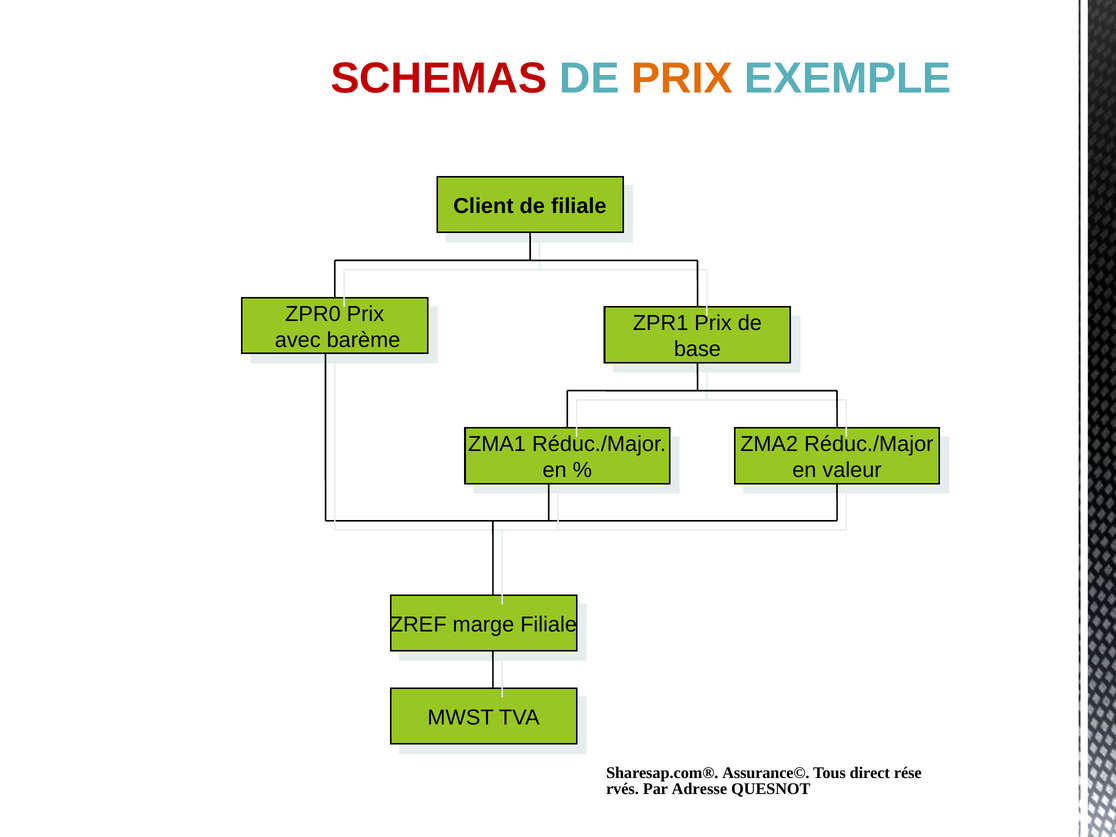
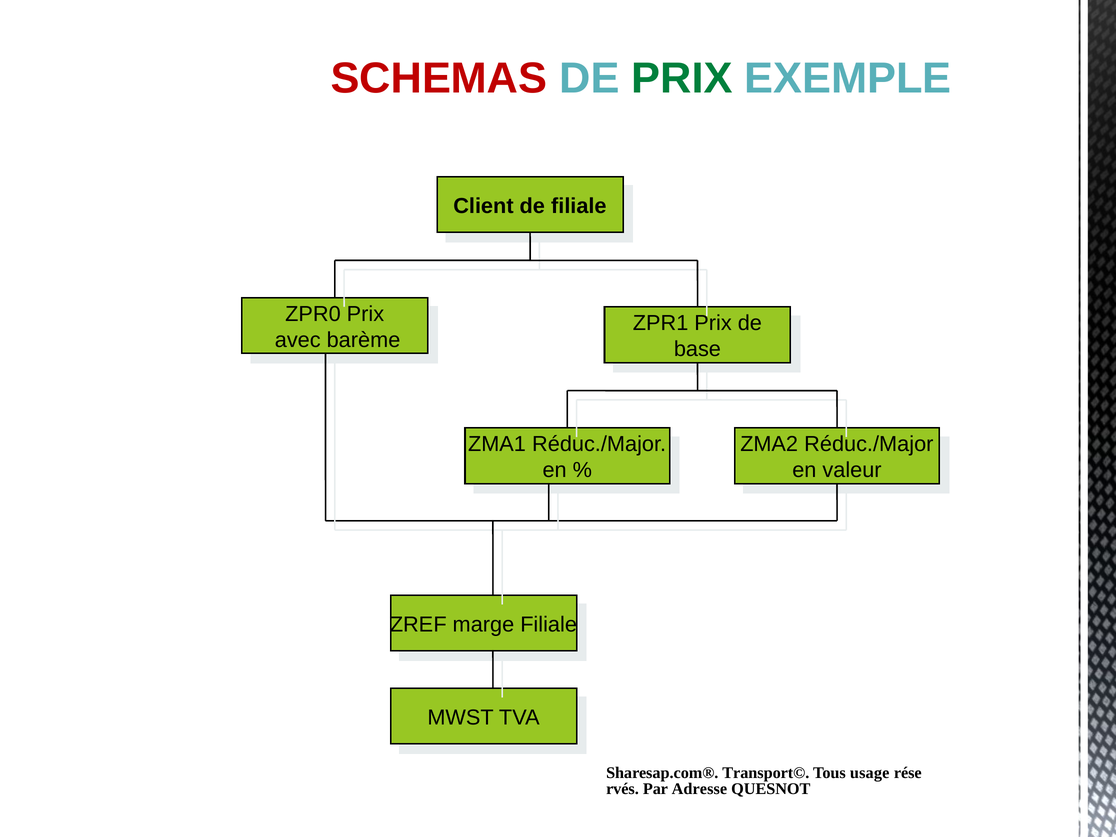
PRIX at (682, 78) colour: orange -> green
Assurance©: Assurance© -> Transport©
direct: direct -> usage
